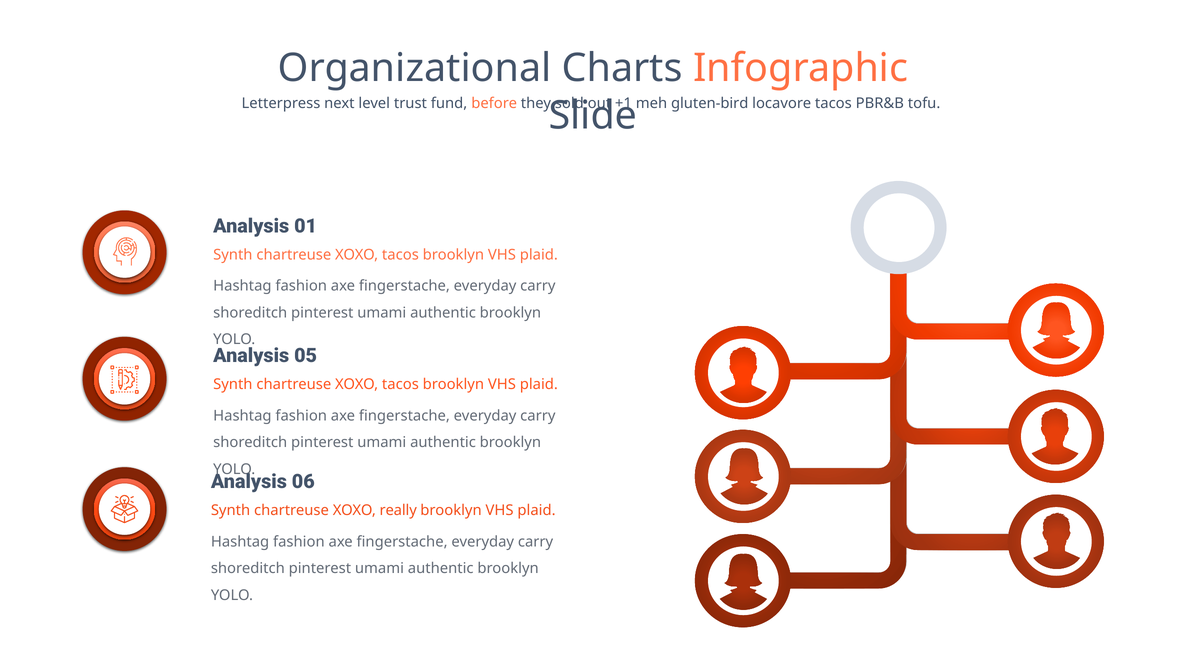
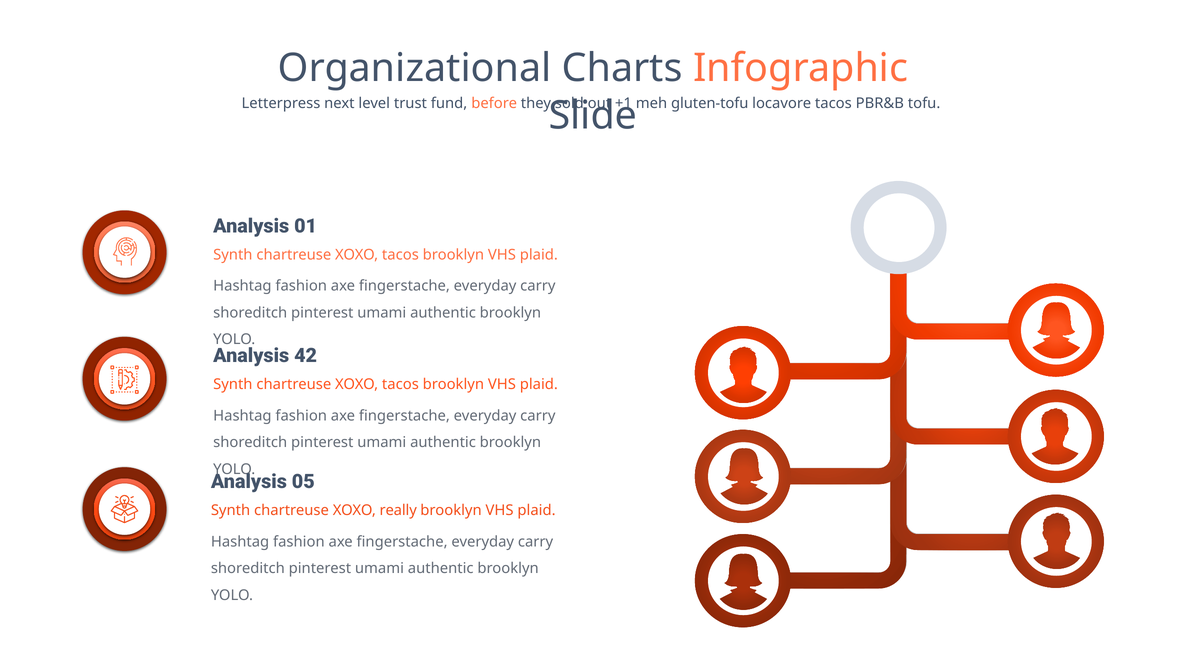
gluten-bird: gluten-bird -> gluten-tofu
05: 05 -> 42
06: 06 -> 05
